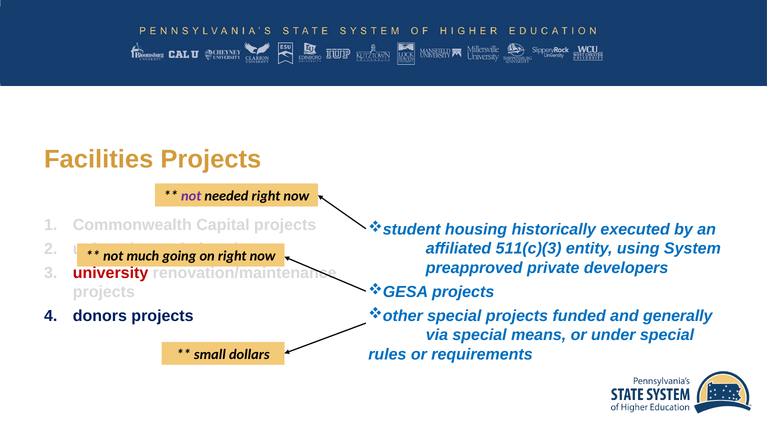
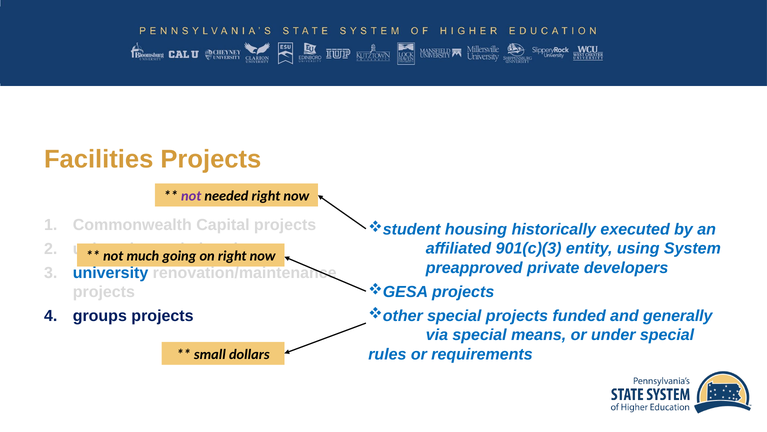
511(c)(3: 511(c)(3 -> 901(c)(3
university at (111, 272) colour: red -> blue
donors: donors -> groups
